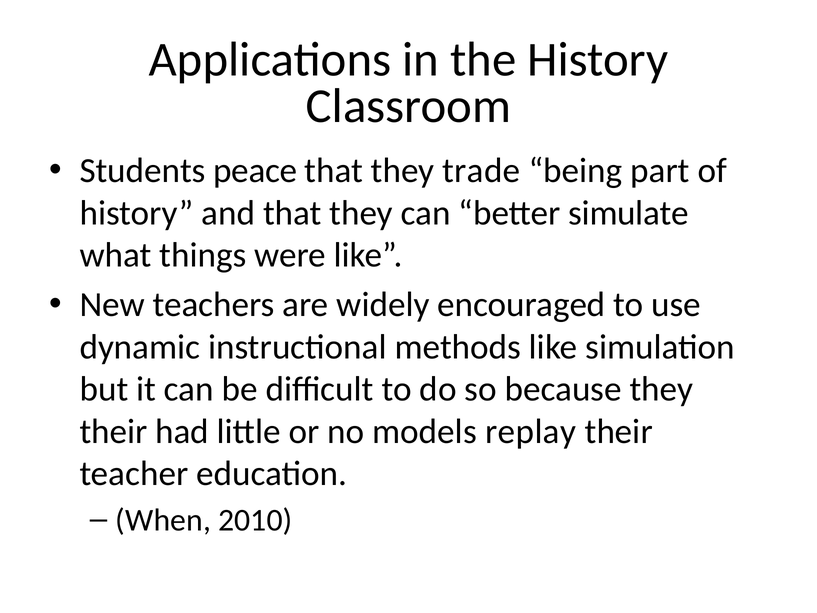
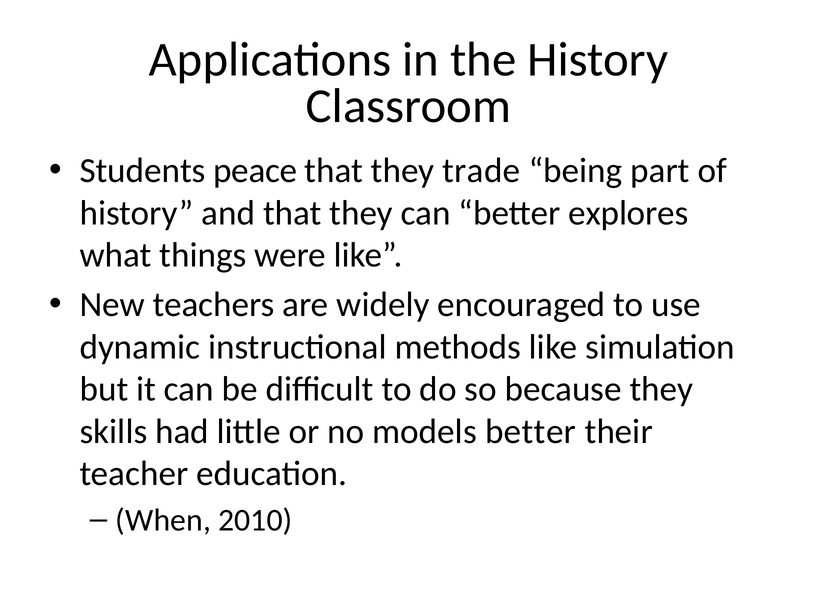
simulate: simulate -> explores
their at (114, 431): their -> skills
models replay: replay -> better
